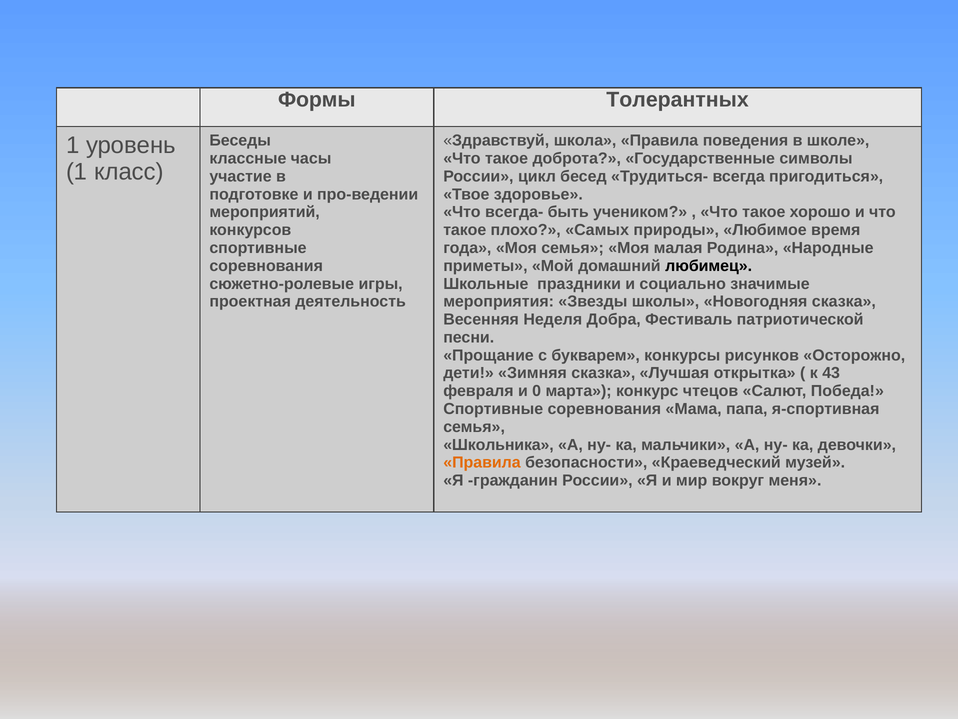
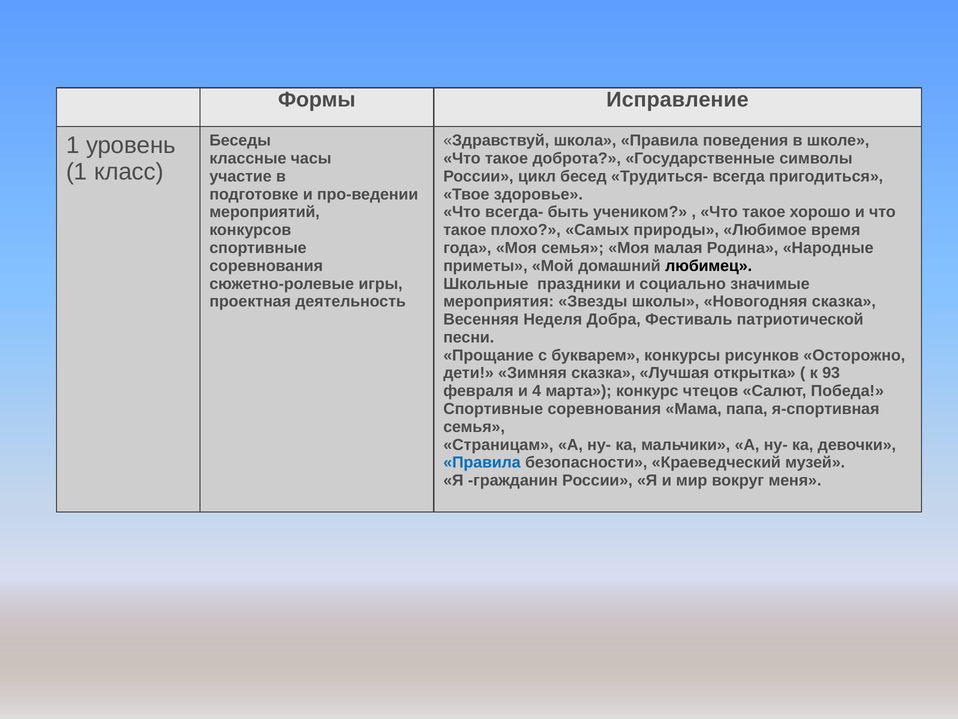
Толерантных: Толерантных -> Исправление
43: 43 -> 93
0: 0 -> 4
Школьника: Школьника -> Страницам
Правила at (482, 462) colour: orange -> blue
